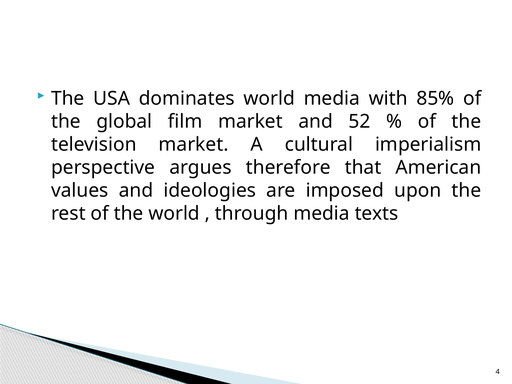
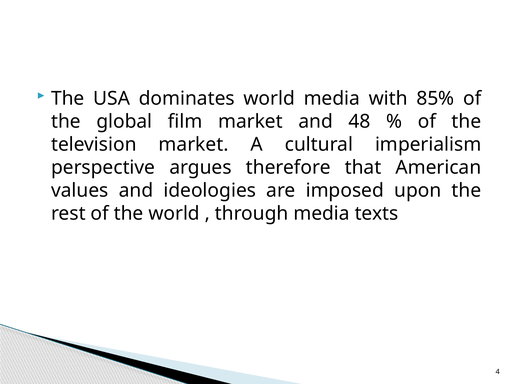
52: 52 -> 48
